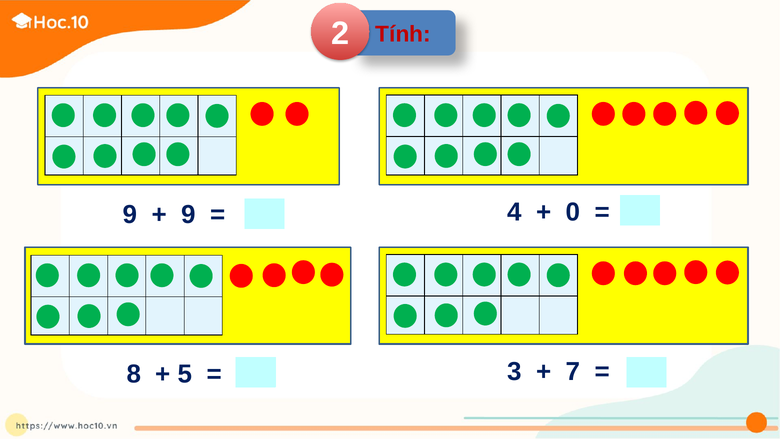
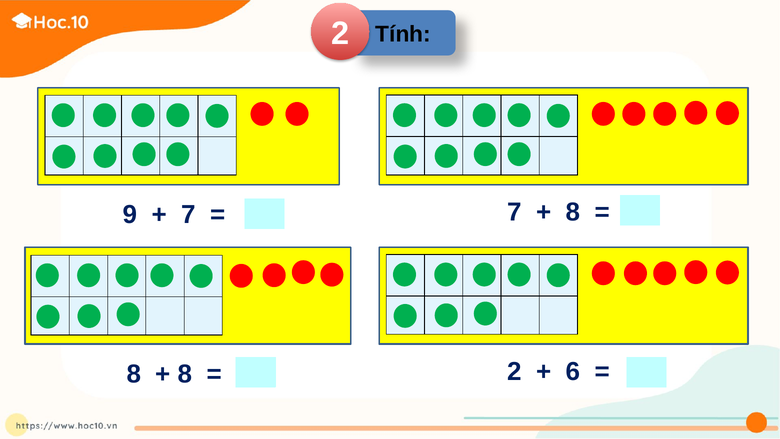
Tính colour: red -> black
9 at (189, 215): 9 -> 7
4 at (515, 212): 4 -> 7
0 at (573, 212): 0 -> 8
5 at (185, 374): 5 -> 8
3 at (515, 371): 3 -> 2
7: 7 -> 6
